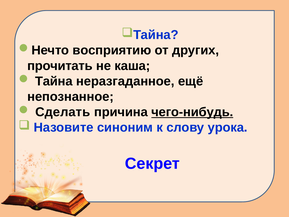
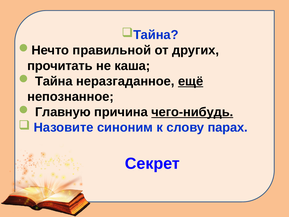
восприятию: восприятию -> правильной
ещё underline: none -> present
Сделать: Сделать -> Главную
урока: урока -> парах
